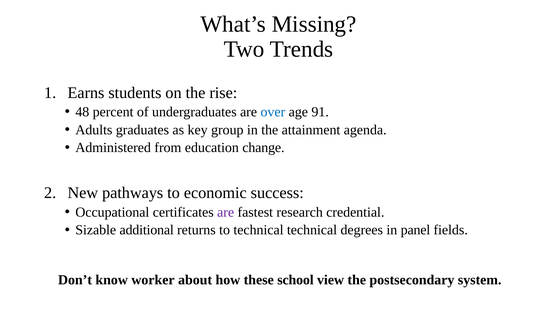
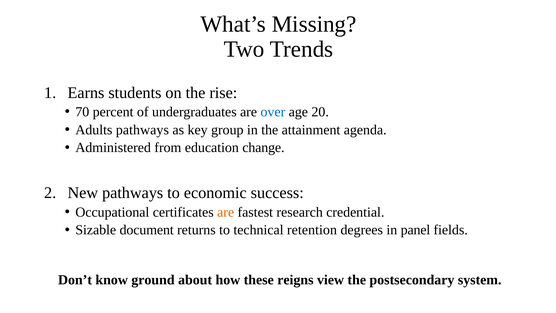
48: 48 -> 70
91: 91 -> 20
Adults graduates: graduates -> pathways
are at (226, 212) colour: purple -> orange
additional: additional -> document
technical technical: technical -> retention
worker: worker -> ground
school: school -> reigns
